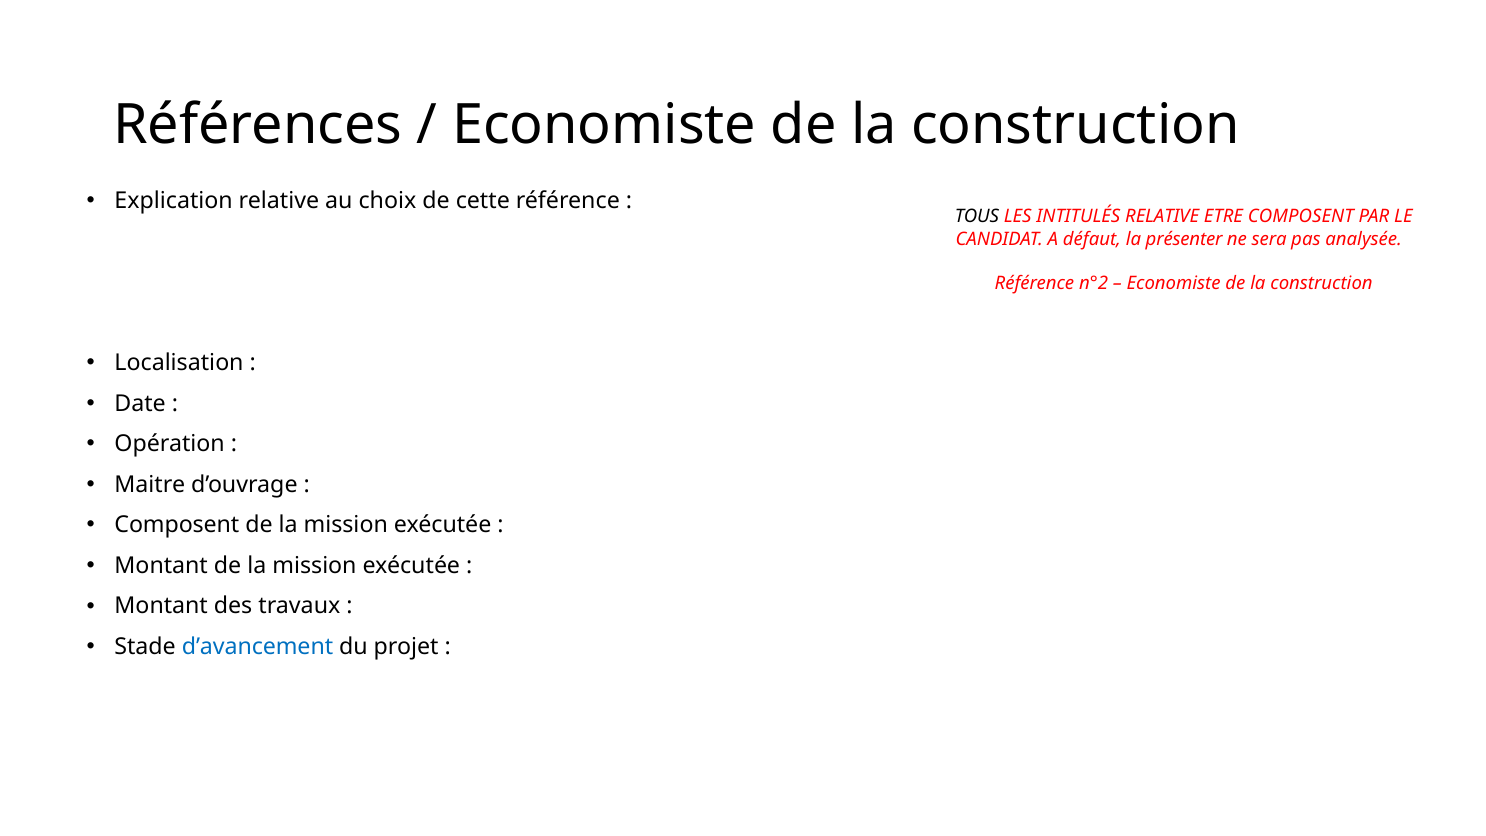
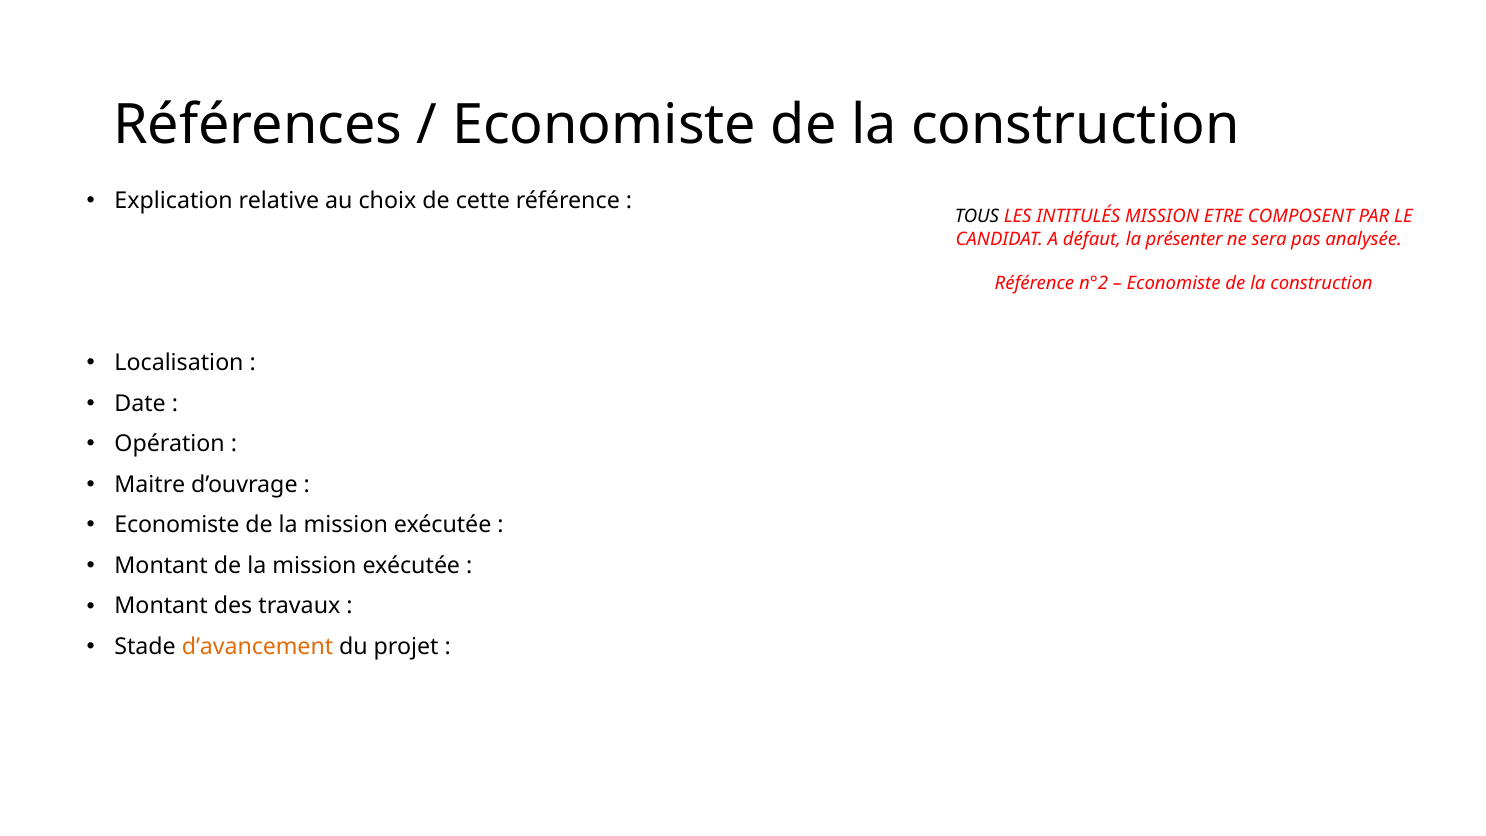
INTITULÉS RELATIVE: RELATIVE -> MISSION
Composent at (177, 525): Composent -> Economiste
d’avancement colour: blue -> orange
